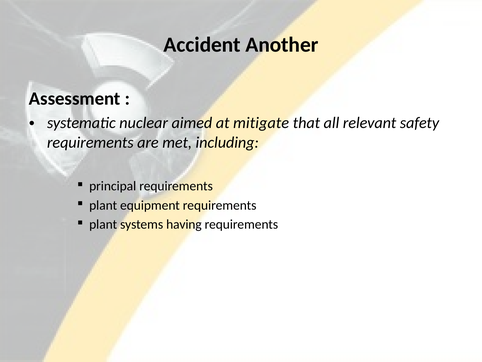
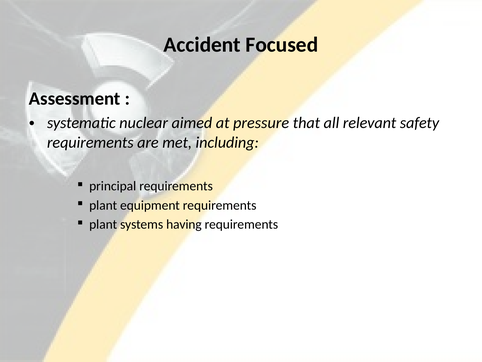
Another: Another -> Focused
mitigate: mitigate -> pressure
